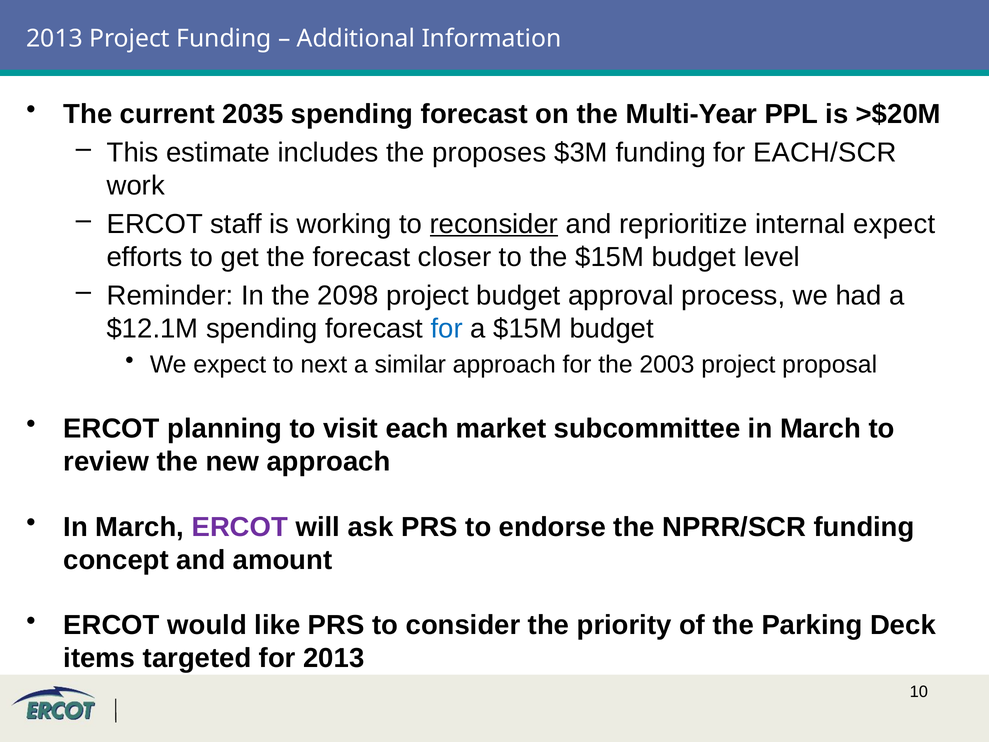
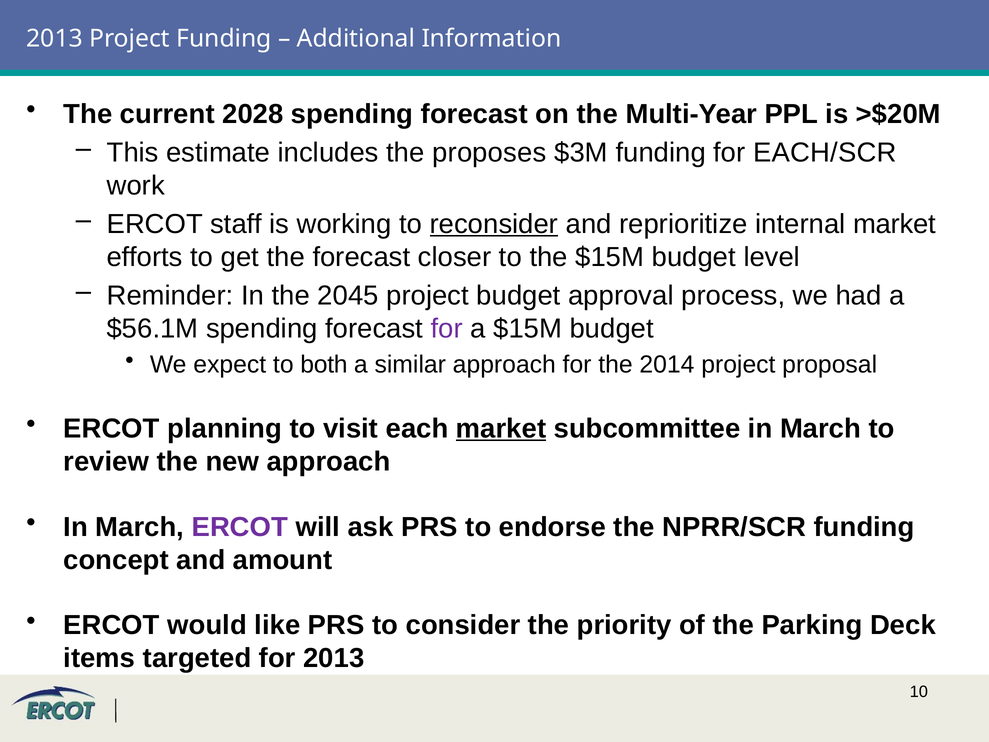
2035: 2035 -> 2028
internal expect: expect -> market
2098: 2098 -> 2045
$12.1M: $12.1M -> $56.1M
for at (447, 328) colour: blue -> purple
next: next -> both
2003: 2003 -> 2014
market at (501, 428) underline: none -> present
